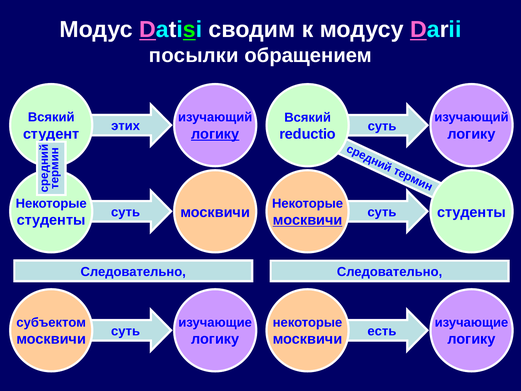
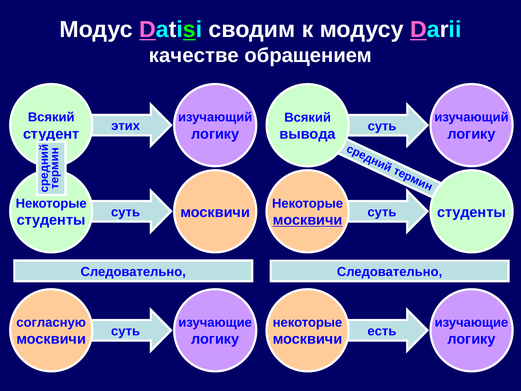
посылки: посылки -> качестве
логику at (215, 134) underline: present -> none
reductio: reductio -> вывода
субъектом: субъектом -> согласную
